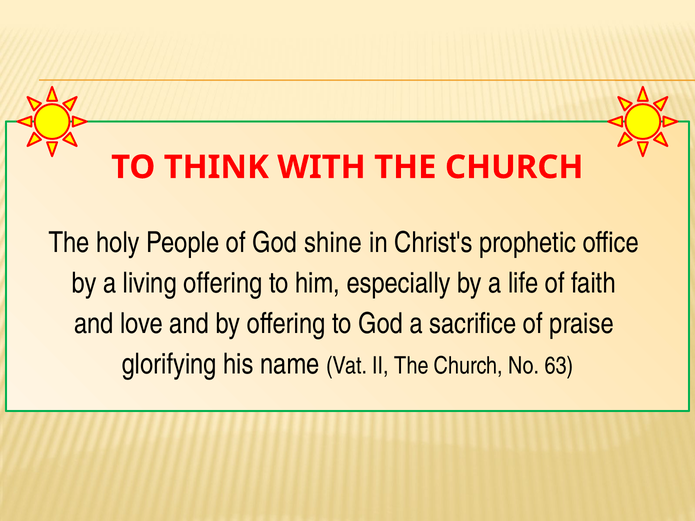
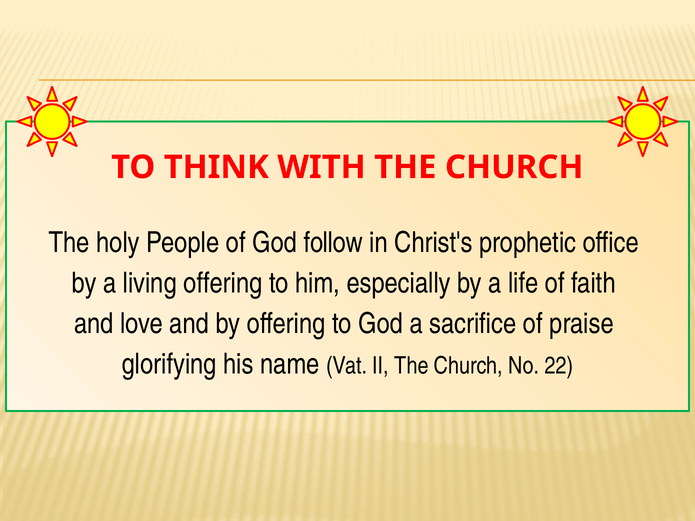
shine: shine -> follow
63: 63 -> 22
